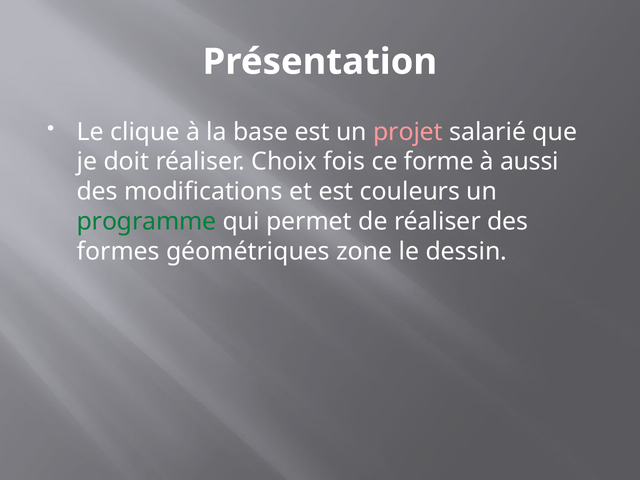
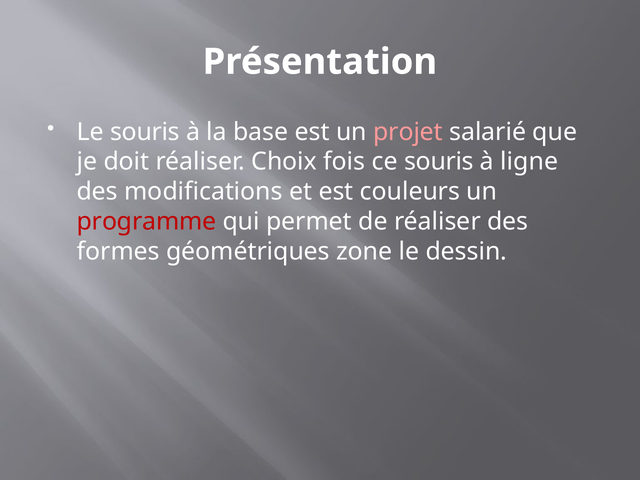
Le clique: clique -> souris
ce forme: forme -> souris
aussi: aussi -> ligne
programme colour: green -> red
